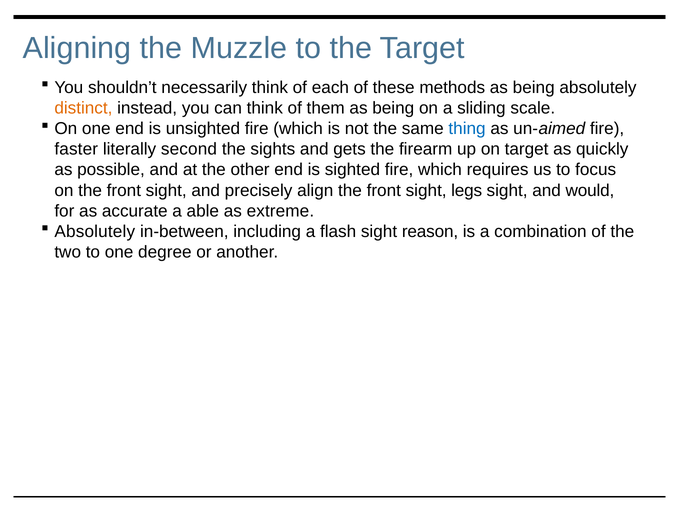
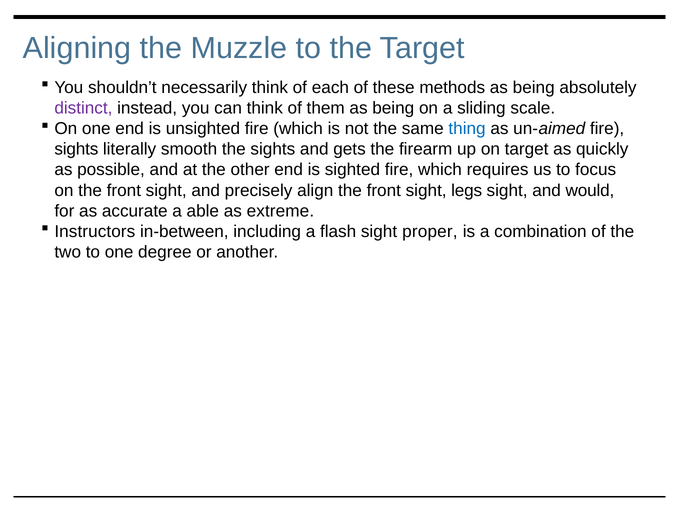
distinct colour: orange -> purple
faster at (76, 149): faster -> sights
second: second -> smooth
Absolutely at (95, 232): Absolutely -> Instructors
reason: reason -> proper
